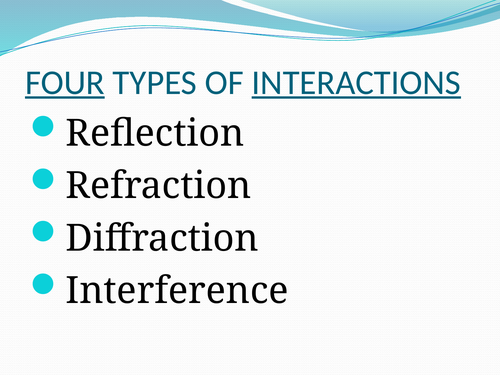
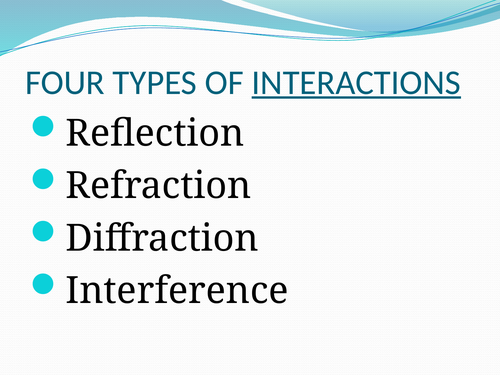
FOUR underline: present -> none
